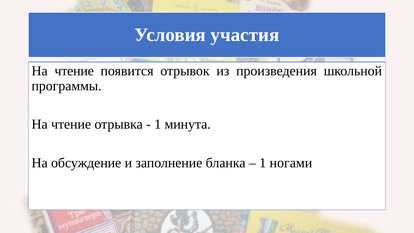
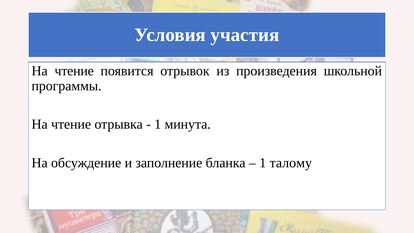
ногами: ногами -> талому
